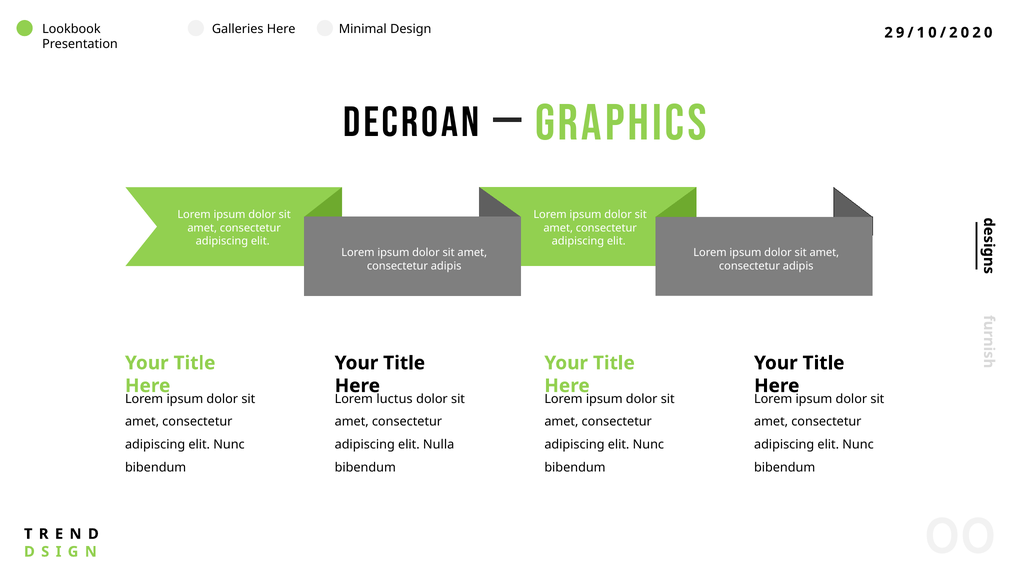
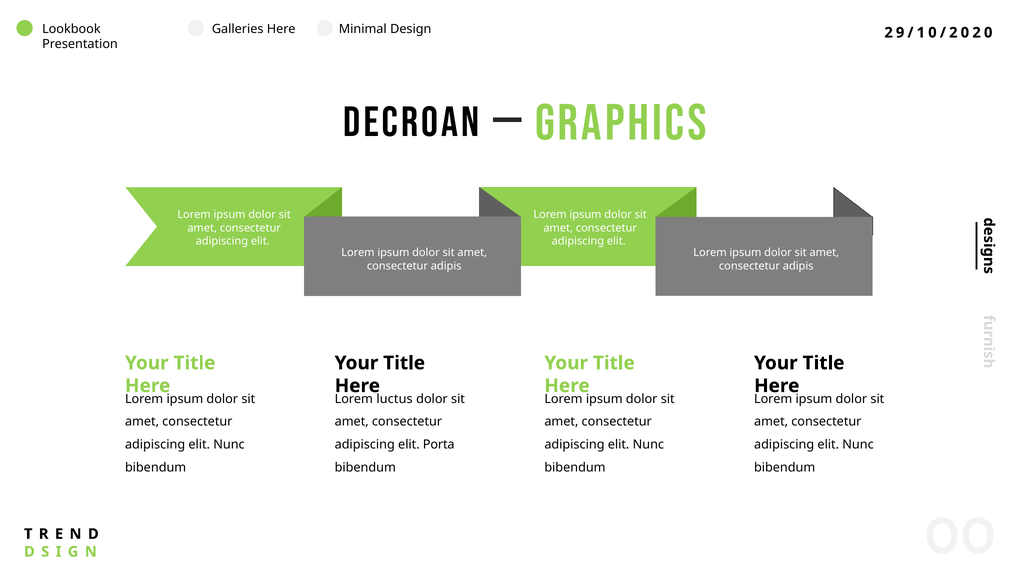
Nulla: Nulla -> Porta
